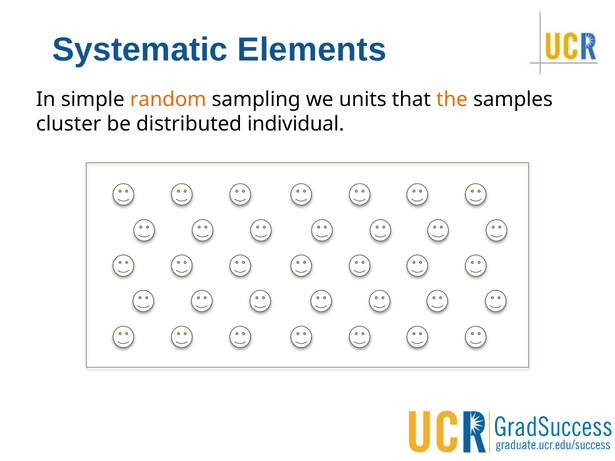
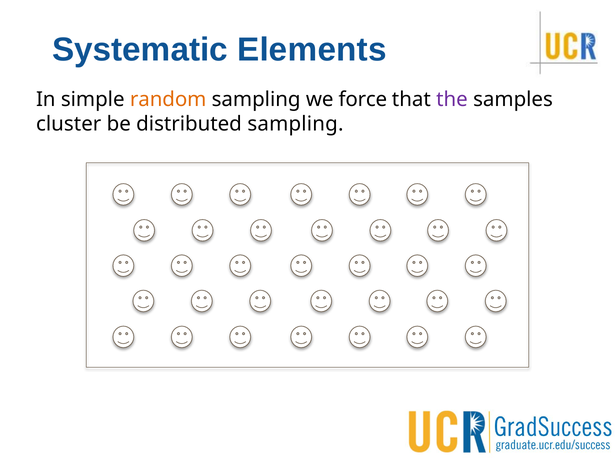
units: units -> force
the colour: orange -> purple
distributed individual: individual -> sampling
